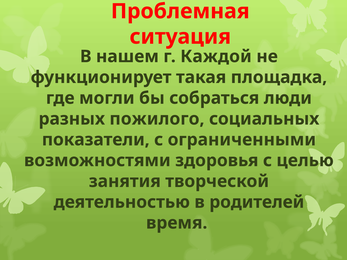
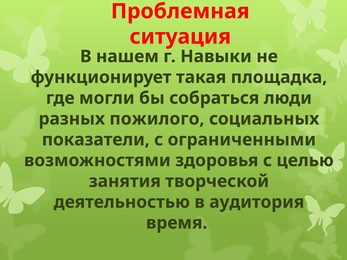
Каждой: Каждой -> Навыки
родителей: родителей -> аудитория
